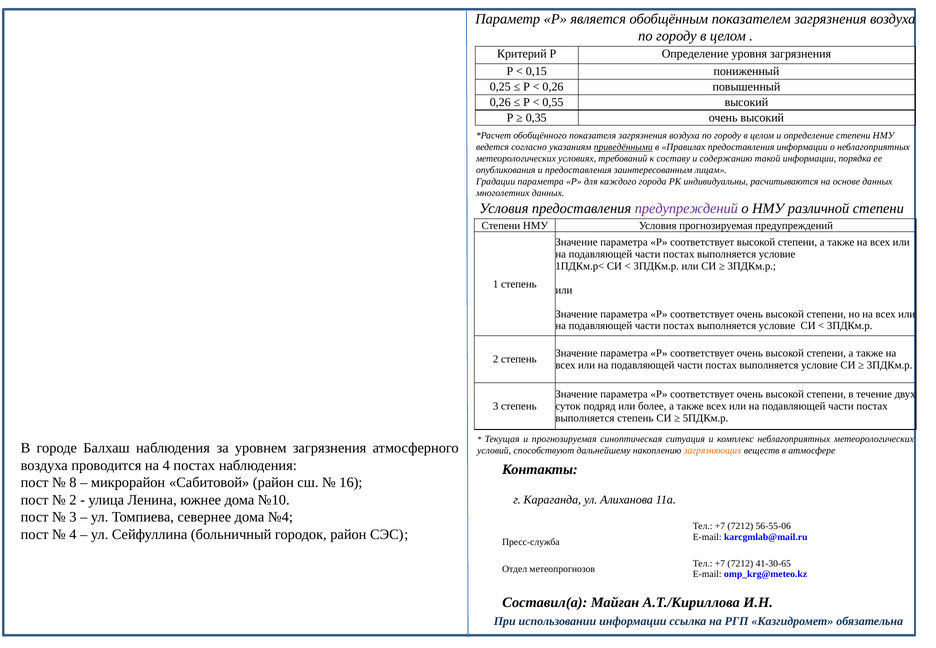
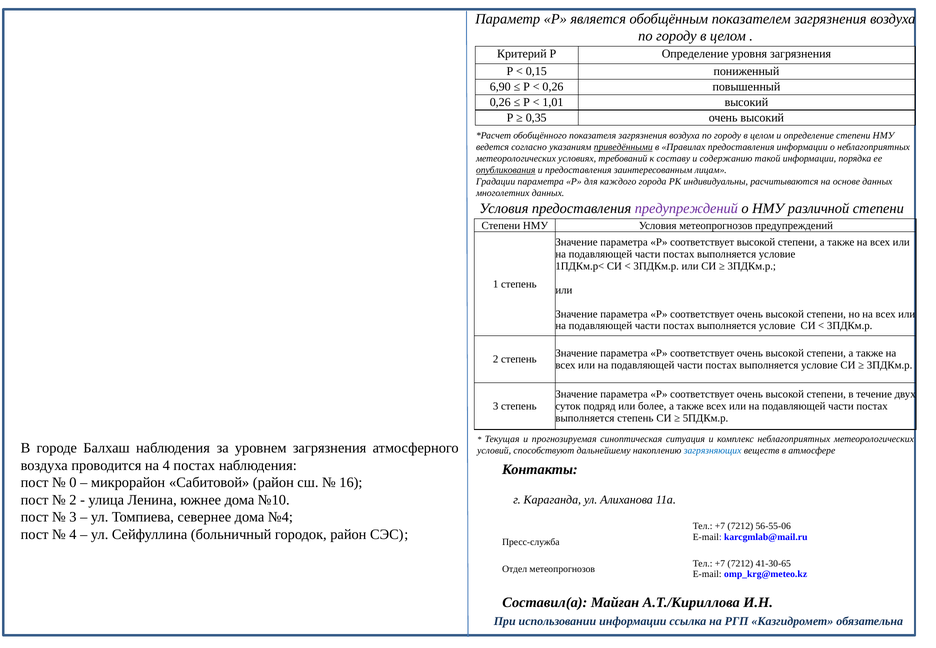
0,25: 0,25 -> 6,90
0,55: 0,55 -> 1,01
опубликования underline: none -> present
Условия прогнозируемая: прогнозируемая -> метеопрогнозов
загрязняющих colour: orange -> blue
8: 8 -> 0
